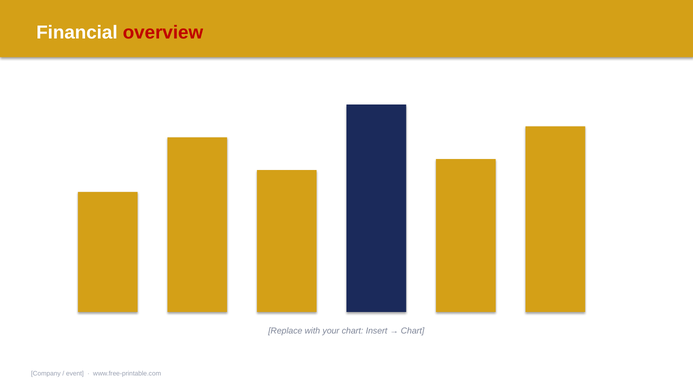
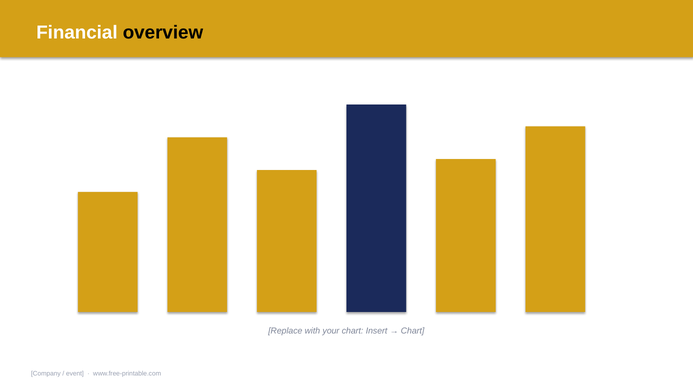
overview colour: red -> black
